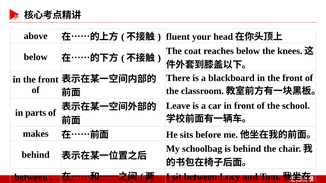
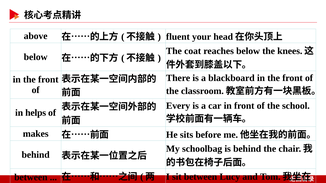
Leave: Leave -> Every
parts: parts -> helps
